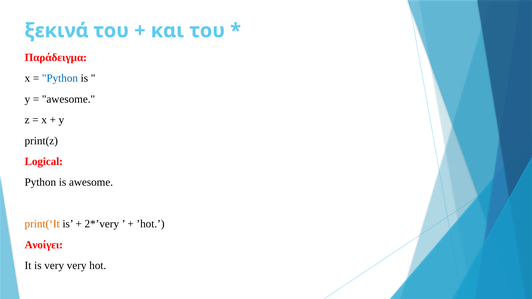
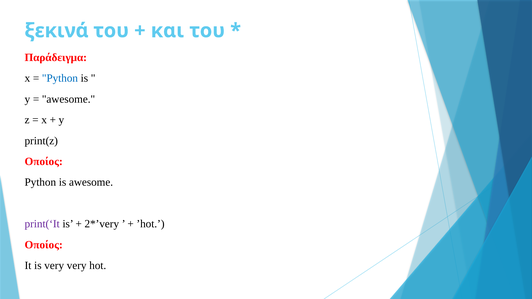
Logical at (44, 162): Logical -> Οποίος
print(‘It colour: orange -> purple
Ανοίγει at (44, 245): Ανοίγει -> Οποίος
